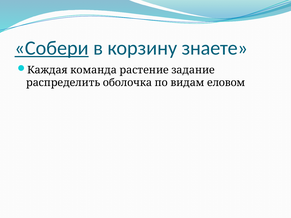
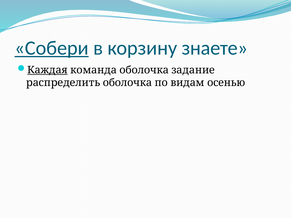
Каждая underline: none -> present
команда растение: растение -> оболочка
еловом: еловом -> осенью
